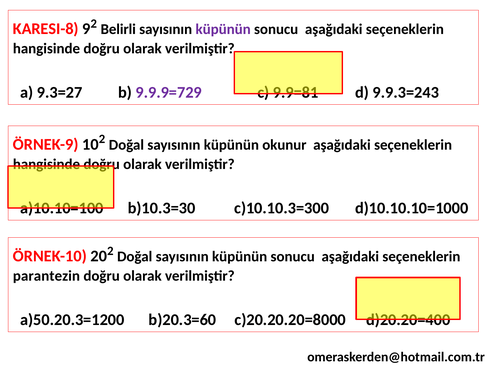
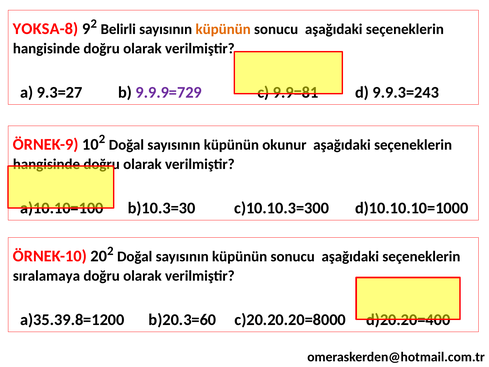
KARESI-8: KARESI-8 -> YOKSA-8
küpünün at (223, 29) colour: purple -> orange
parantezin: parantezin -> sıralamaya
a)50.20.3=1200: a)50.20.3=1200 -> a)35.39.8=1200
